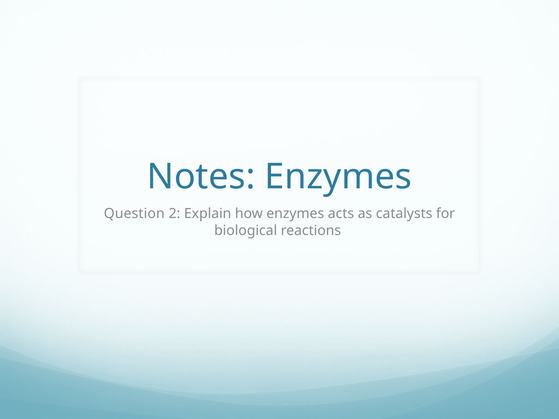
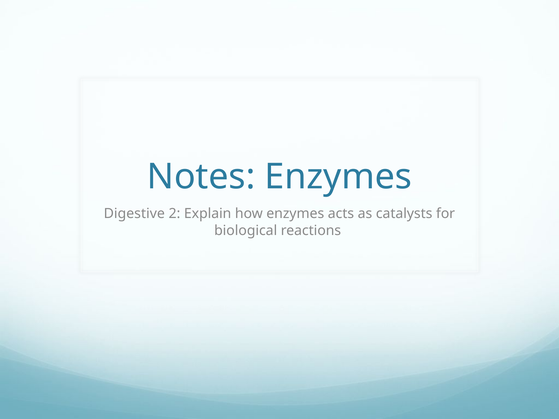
Question: Question -> Digestive
